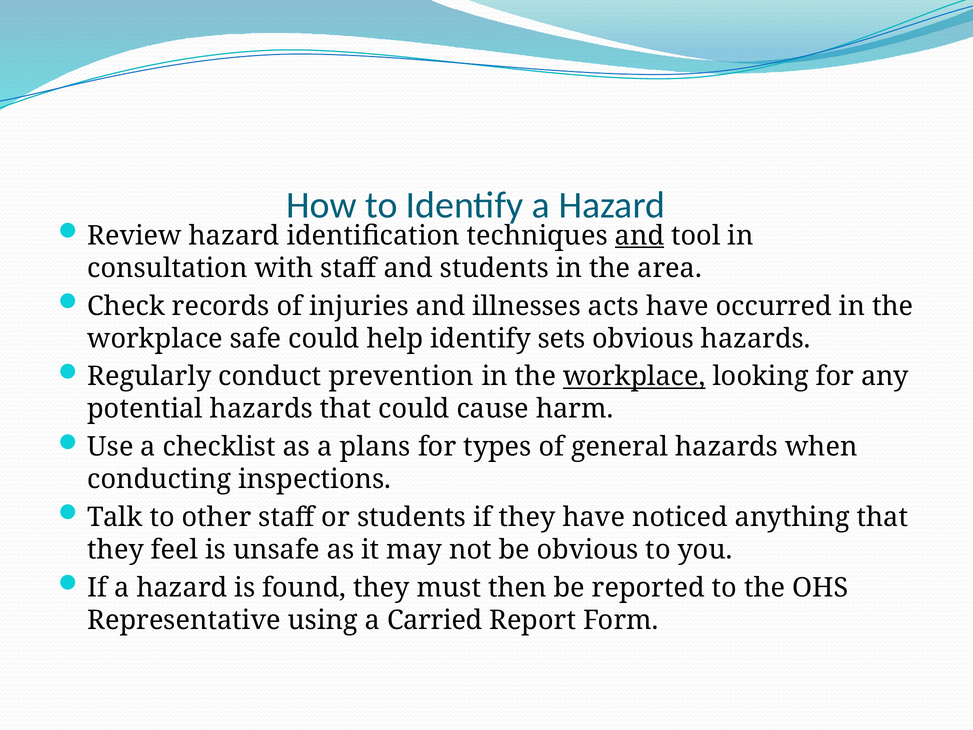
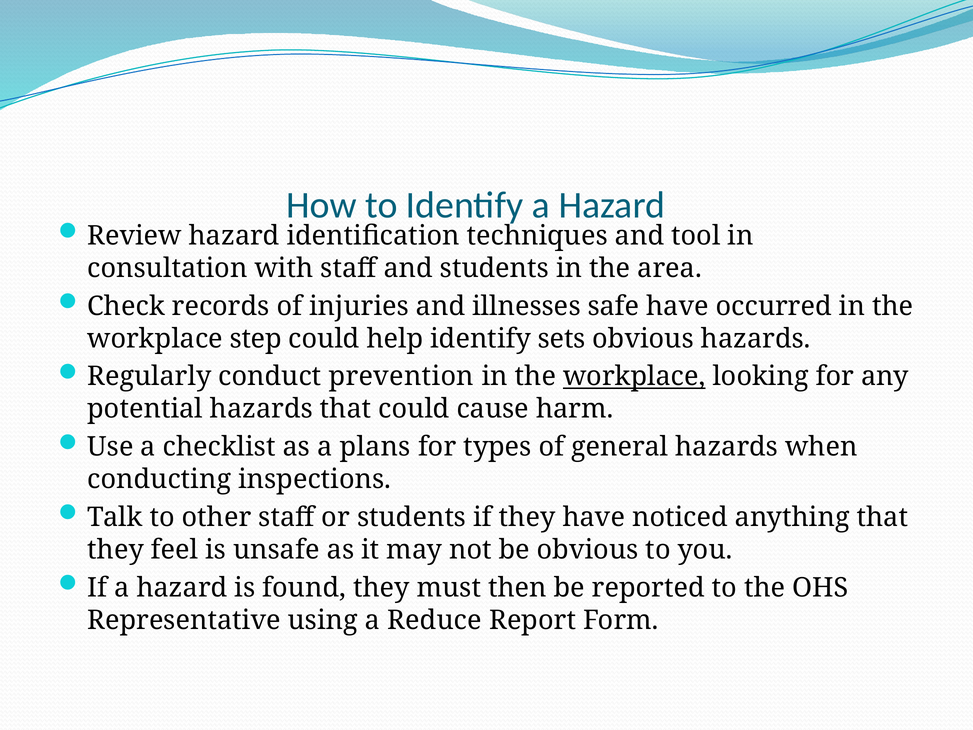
and at (640, 236) underline: present -> none
acts: acts -> safe
safe: safe -> step
Carried: Carried -> Reduce
